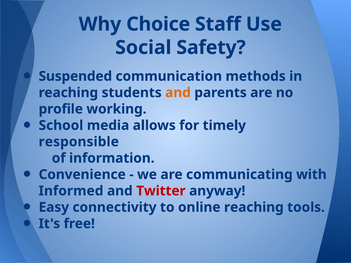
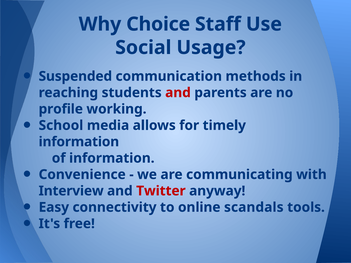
Safety: Safety -> Usage
and at (178, 93) colour: orange -> red
responsible at (79, 142): responsible -> information
Informed: Informed -> Interview
online reaching: reaching -> scandals
